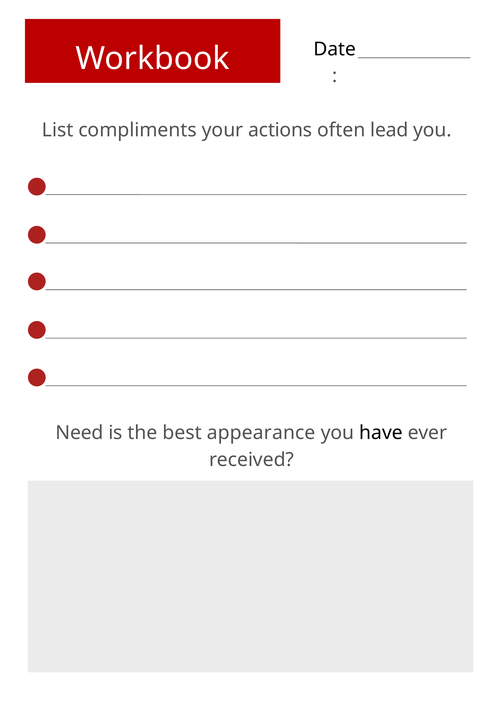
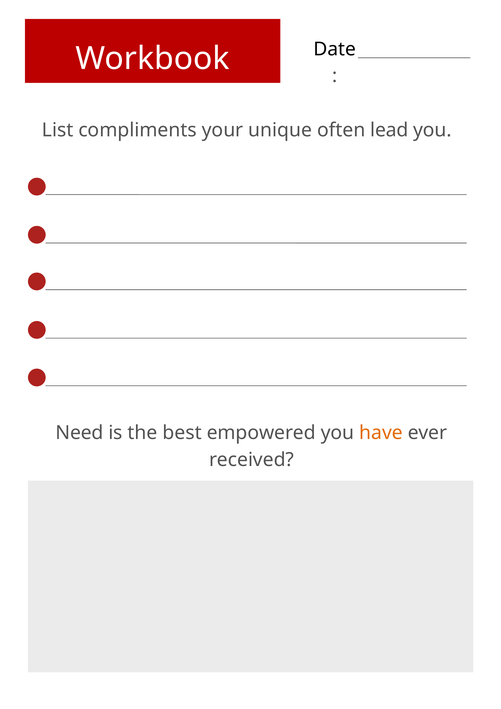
actions: actions -> unique
appearance: appearance -> empowered
have colour: black -> orange
